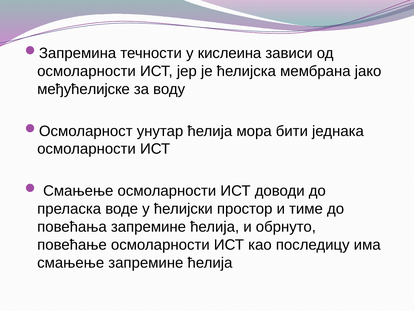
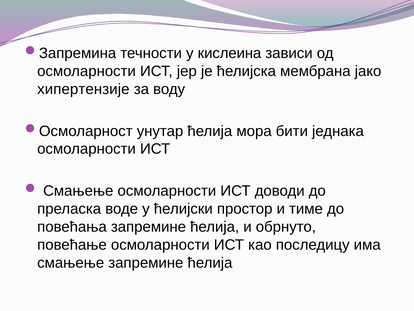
међућелијске: међућелијске -> хипертензије
